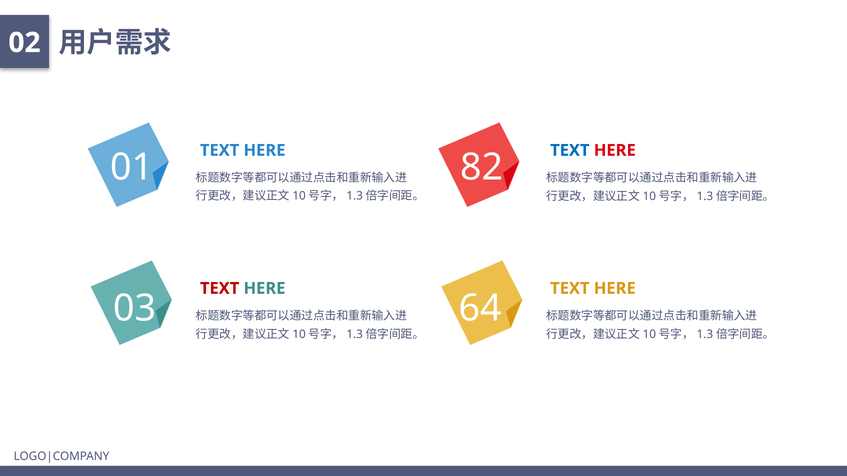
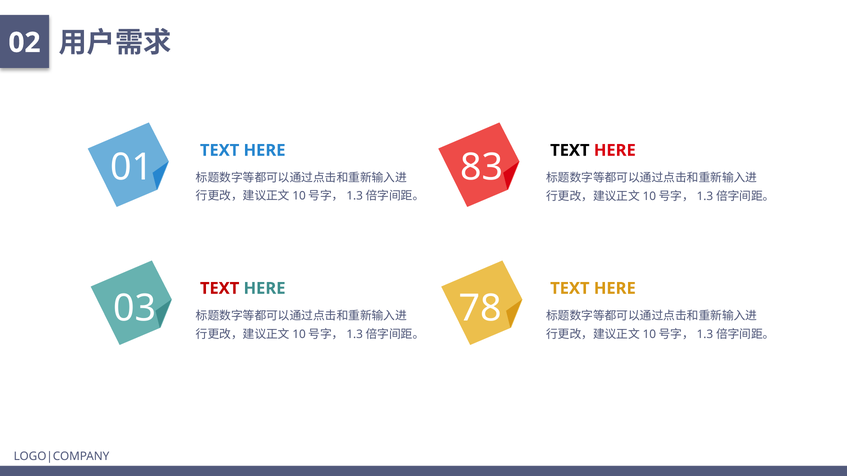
TEXT at (570, 150) colour: blue -> black
82: 82 -> 83
64: 64 -> 78
